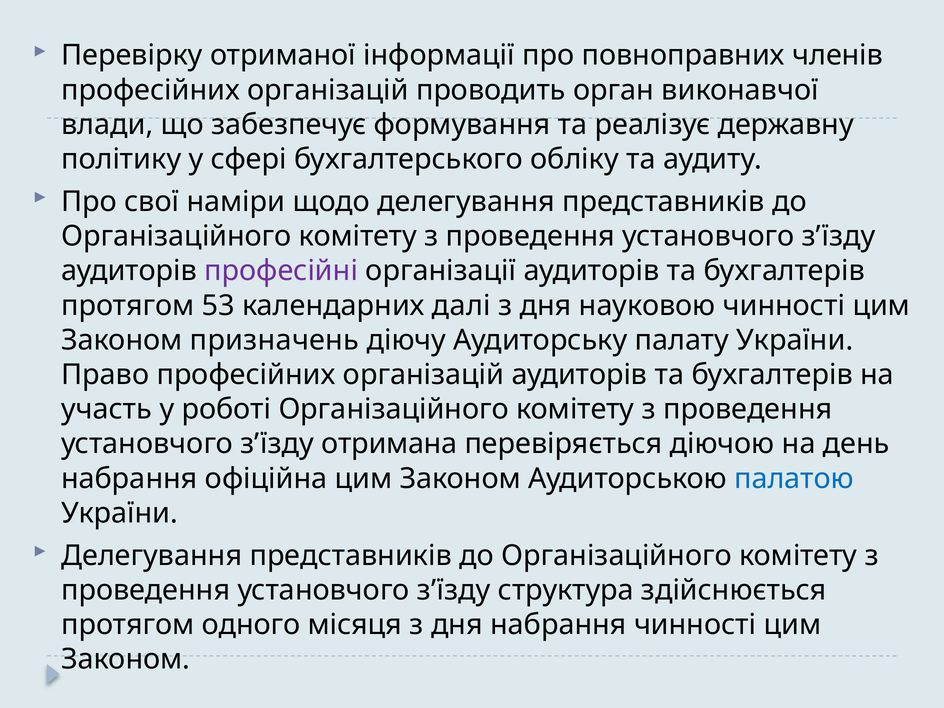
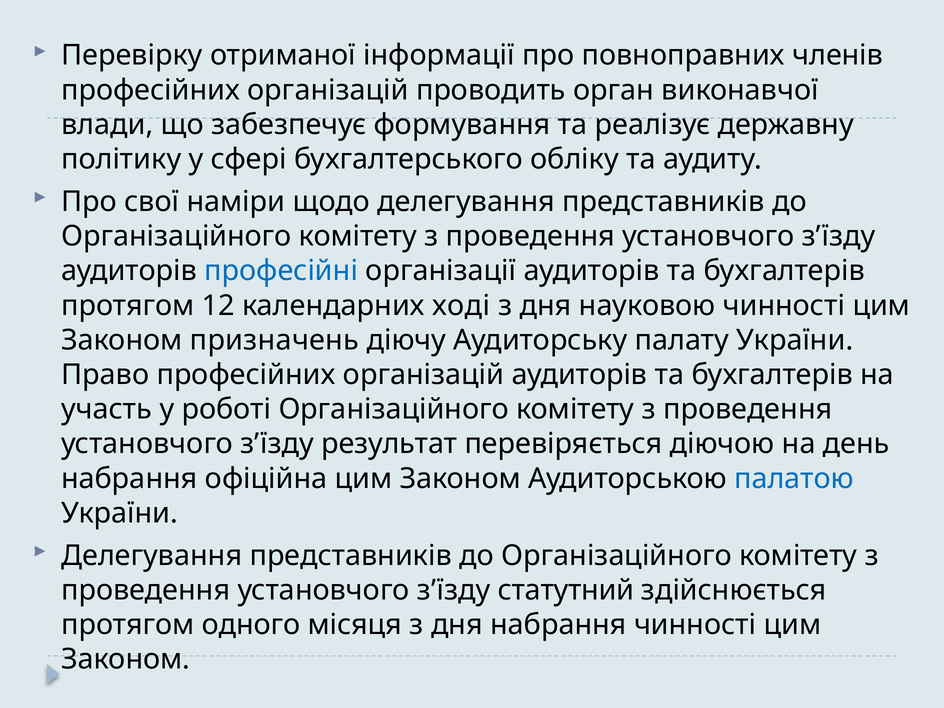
професійні colour: purple -> blue
53: 53 -> 12
далі: далі -> ході
отримана: отримана -> результат
структура: структура -> статутний
